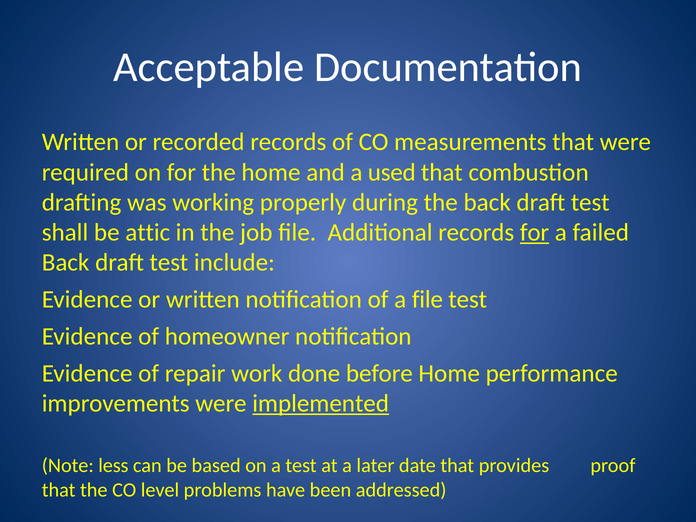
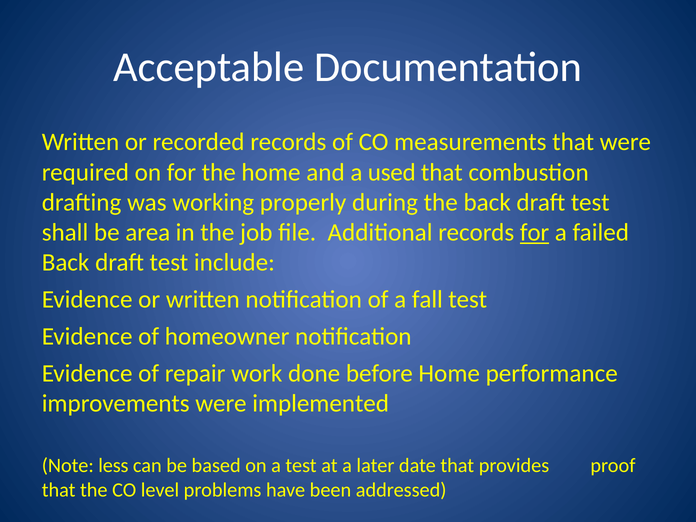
attic: attic -> area
a file: file -> fall
implemented underline: present -> none
